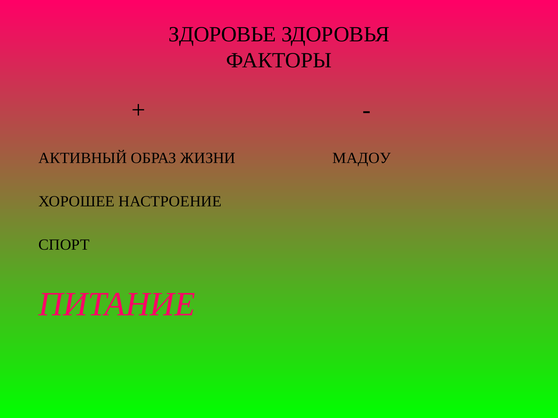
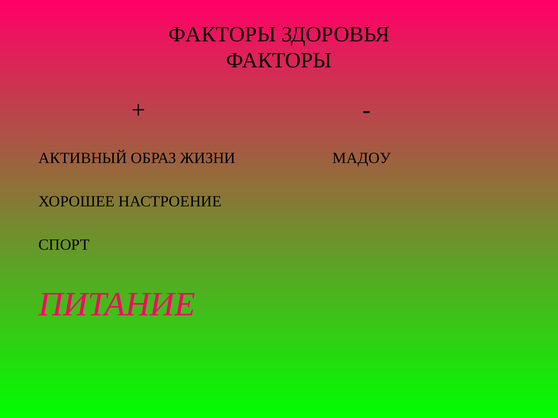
ЗДОРОВЬЕ at (222, 34): ЗДОРОВЬЕ -> ФАКТОРЫ
